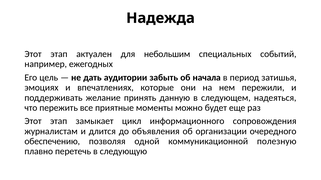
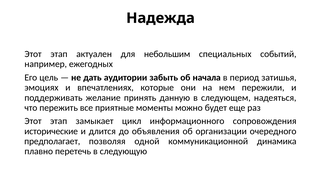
журналистам: журналистам -> исторические
обеспечению: обеспечению -> предполагает
полезную: полезную -> динамика
